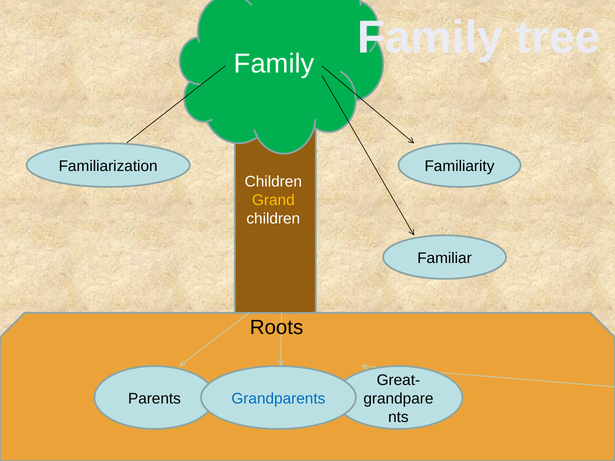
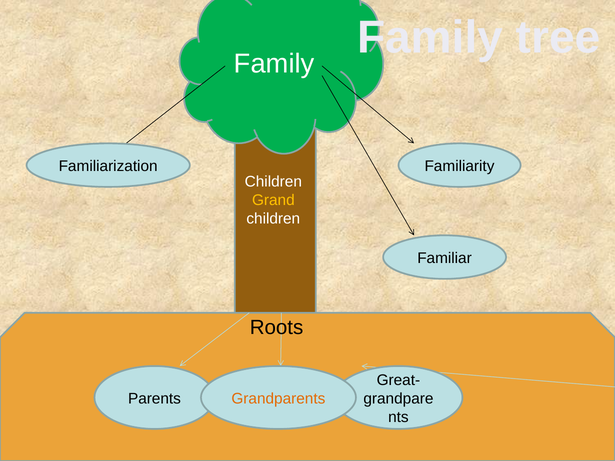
Grandparents colour: blue -> orange
